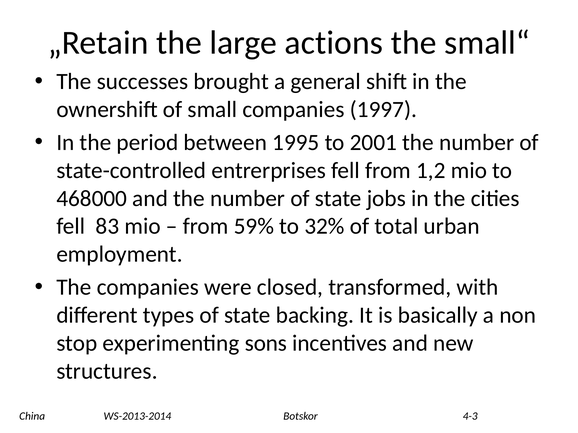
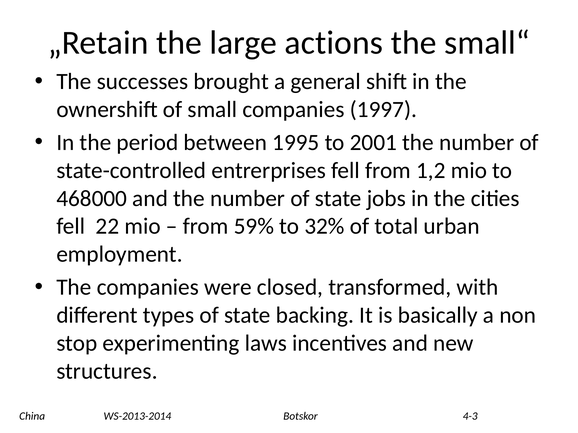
83: 83 -> 22
sons: sons -> laws
